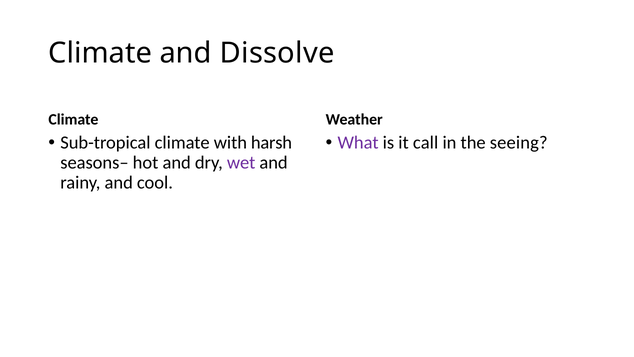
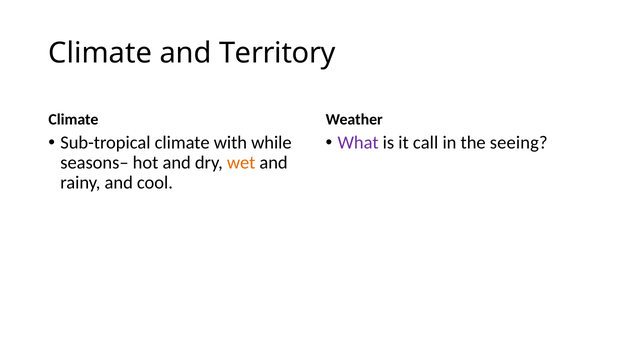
Dissolve: Dissolve -> Territory
harsh: harsh -> while
wet colour: purple -> orange
